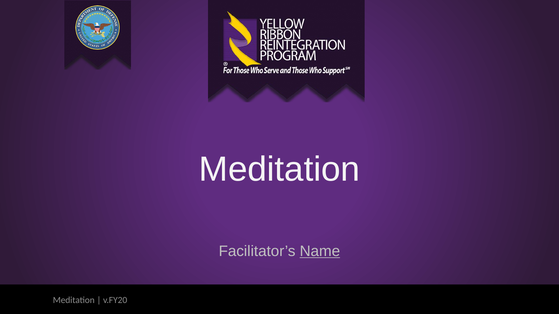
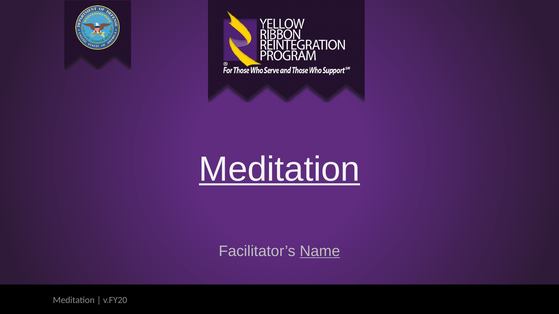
Meditation at (279, 170) underline: none -> present
